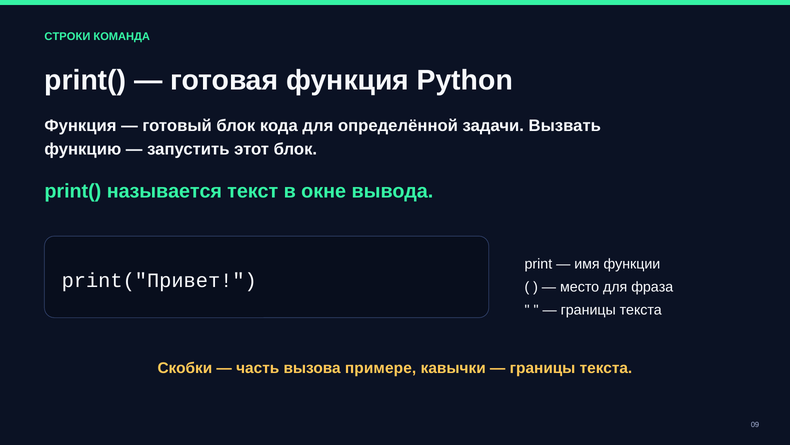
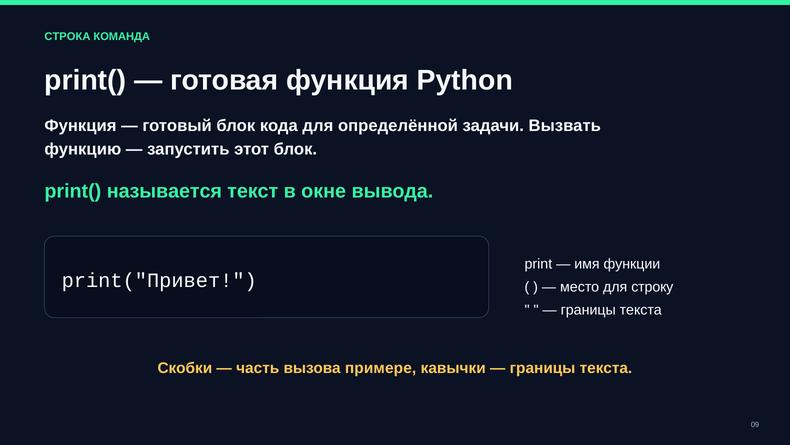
СТРОКИ: СТРОКИ -> СТРОКА
фраза: фраза -> строку
